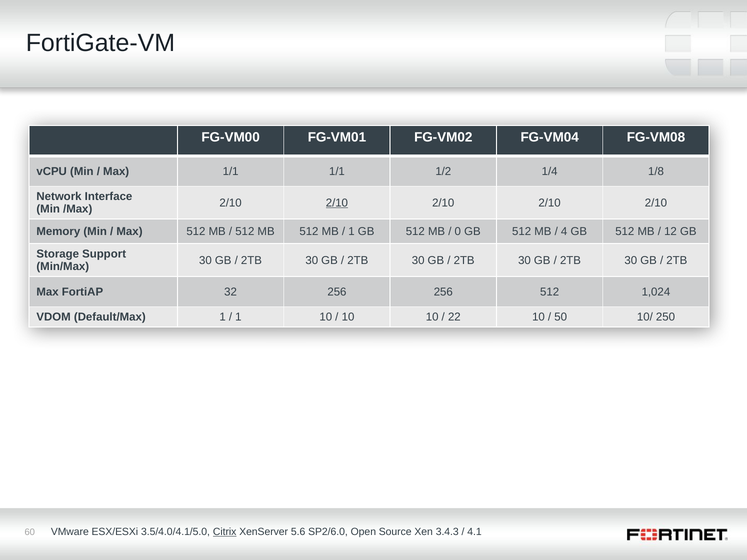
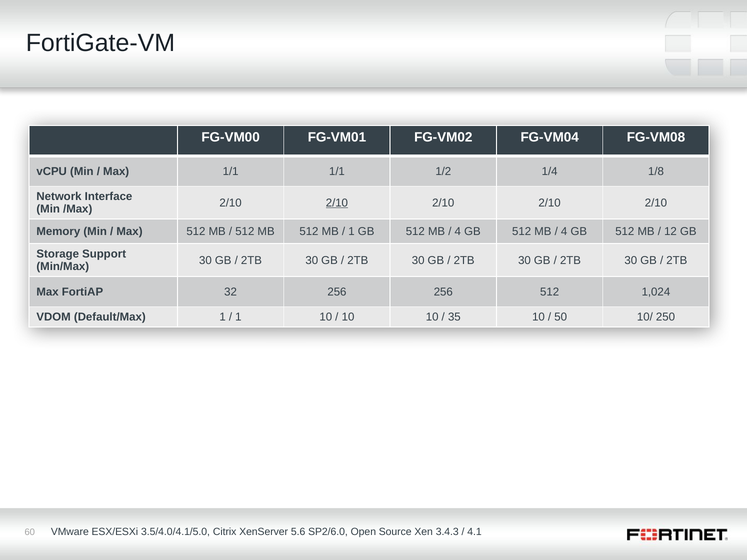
0 at (458, 232): 0 -> 4
22: 22 -> 35
Citrix underline: present -> none
